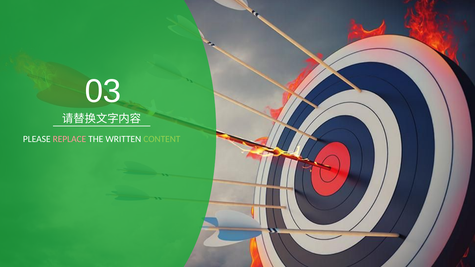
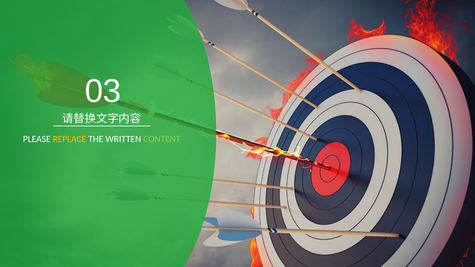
REPLACE colour: pink -> yellow
